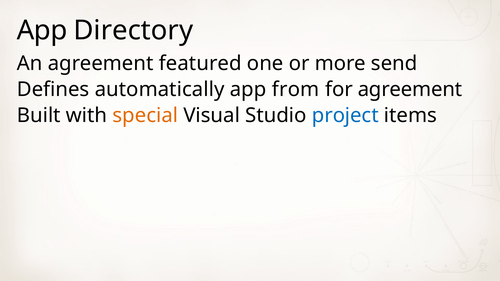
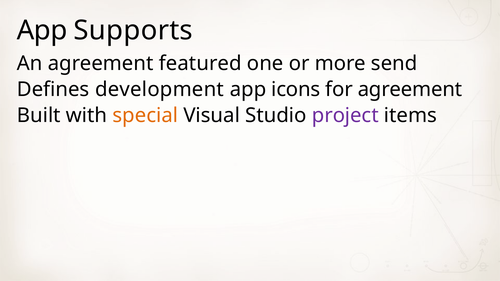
Directory: Directory -> Supports
automatically: automatically -> development
from: from -> icons
project colour: blue -> purple
